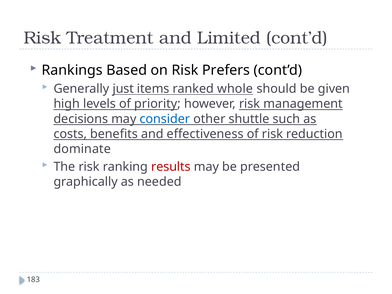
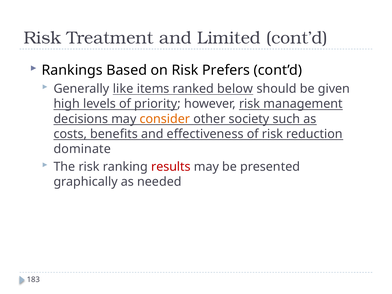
just: just -> like
whole: whole -> below
consider colour: blue -> orange
shuttle: shuttle -> society
